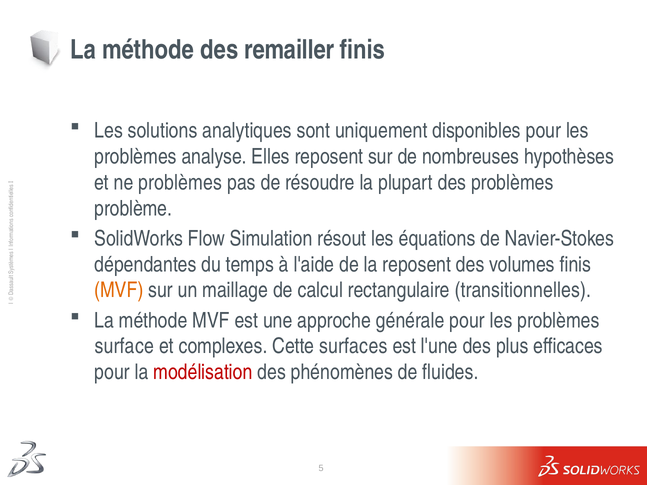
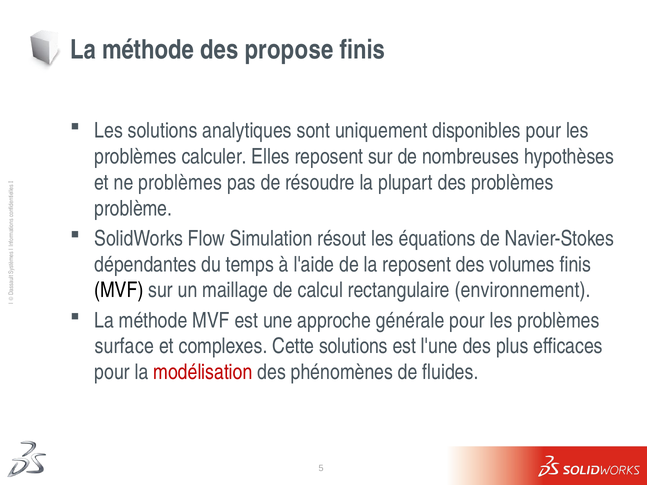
remailler: remailler -> propose
analyse: analyse -> calculer
MVF at (119, 290) colour: orange -> black
transitionnelles: transitionnelles -> environnement
Cette surfaces: surfaces -> solutions
